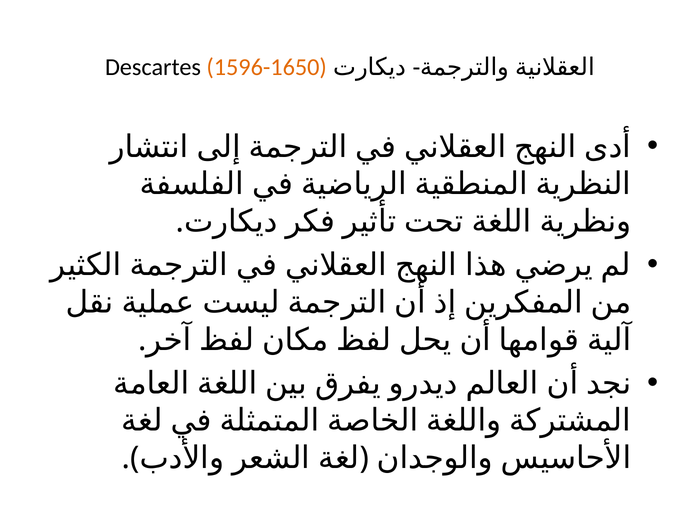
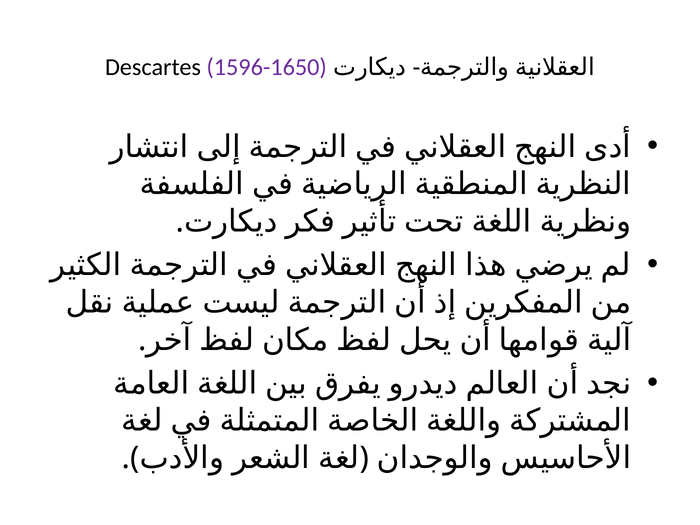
1596-1650 colour: orange -> purple
